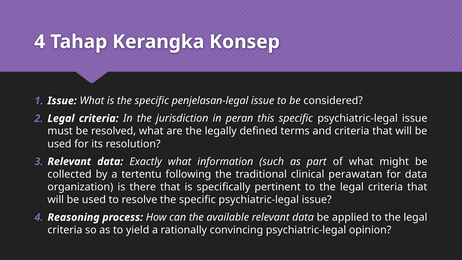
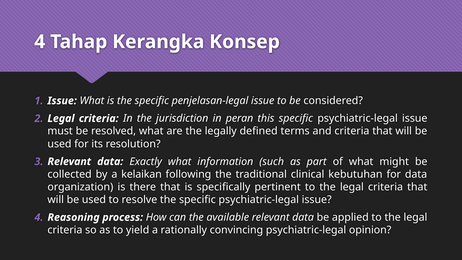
tertentu: tertentu -> kelaikan
perawatan: perawatan -> kebutuhan
